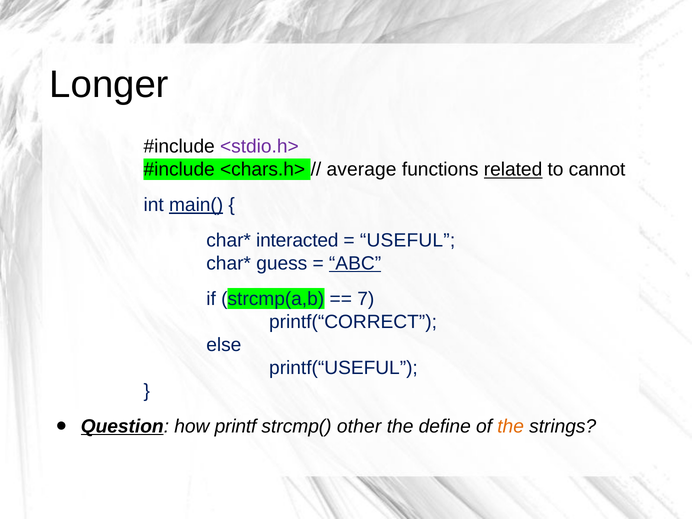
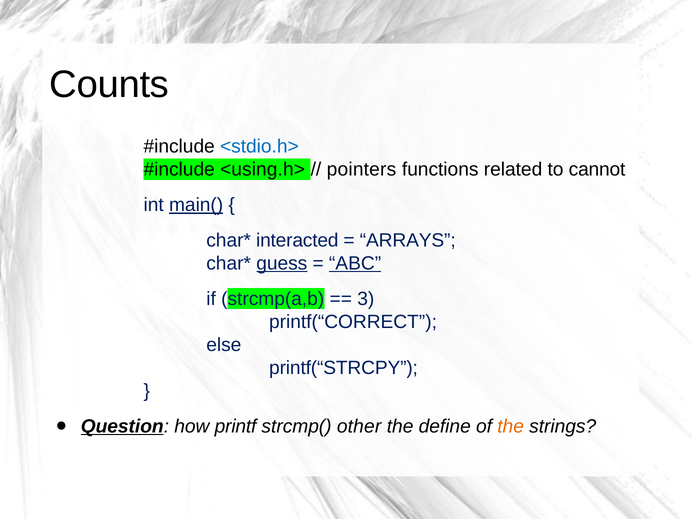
Longer: Longer -> Counts
<stdio.h> colour: purple -> blue
<chars.h>: <chars.h> -> <using.h>
average: average -> pointers
related underline: present -> none
USEFUL: USEFUL -> ARRAYS
guess underline: none -> present
7: 7 -> 3
printf(“USEFUL: printf(“USEFUL -> printf(“STRCPY
